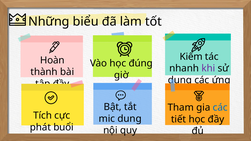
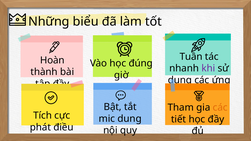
Kiểm: Kiểm -> Tuần
các at (220, 108) colour: blue -> orange
buổi: buổi -> điều
